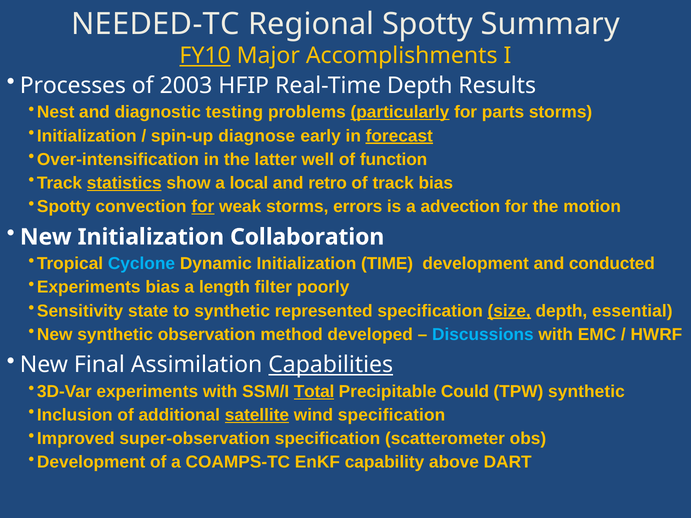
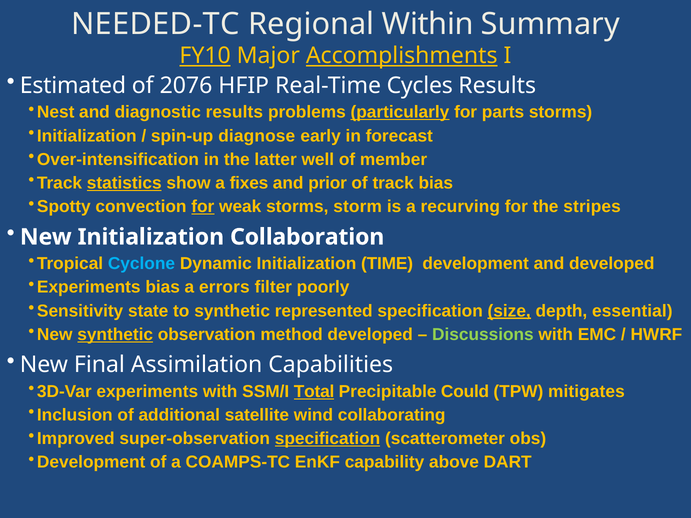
Regional Spotty: Spotty -> Within
Accomplishments underline: none -> present
Processes: Processes -> Estimated
2003: 2003 -> 2076
Real-Time Depth: Depth -> Cycles
diagnostic testing: testing -> results
forecast underline: present -> none
function: function -> member
local: local -> fixes
retro: retro -> prior
errors: errors -> storm
advection: advection -> recurving
motion: motion -> stripes
and conducted: conducted -> developed
length: length -> errors
synthetic at (115, 335) underline: none -> present
Discussions colour: light blue -> light green
Capabilities underline: present -> none
TPW synthetic: synthetic -> mitigates
satellite underline: present -> none
wind specification: specification -> collaborating
specification at (328, 439) underline: none -> present
